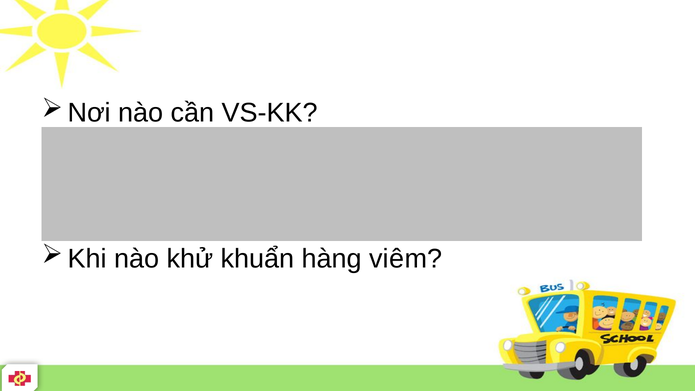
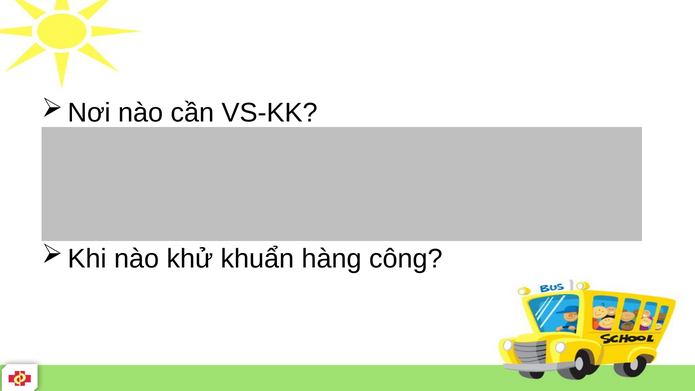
viêm: viêm -> công
